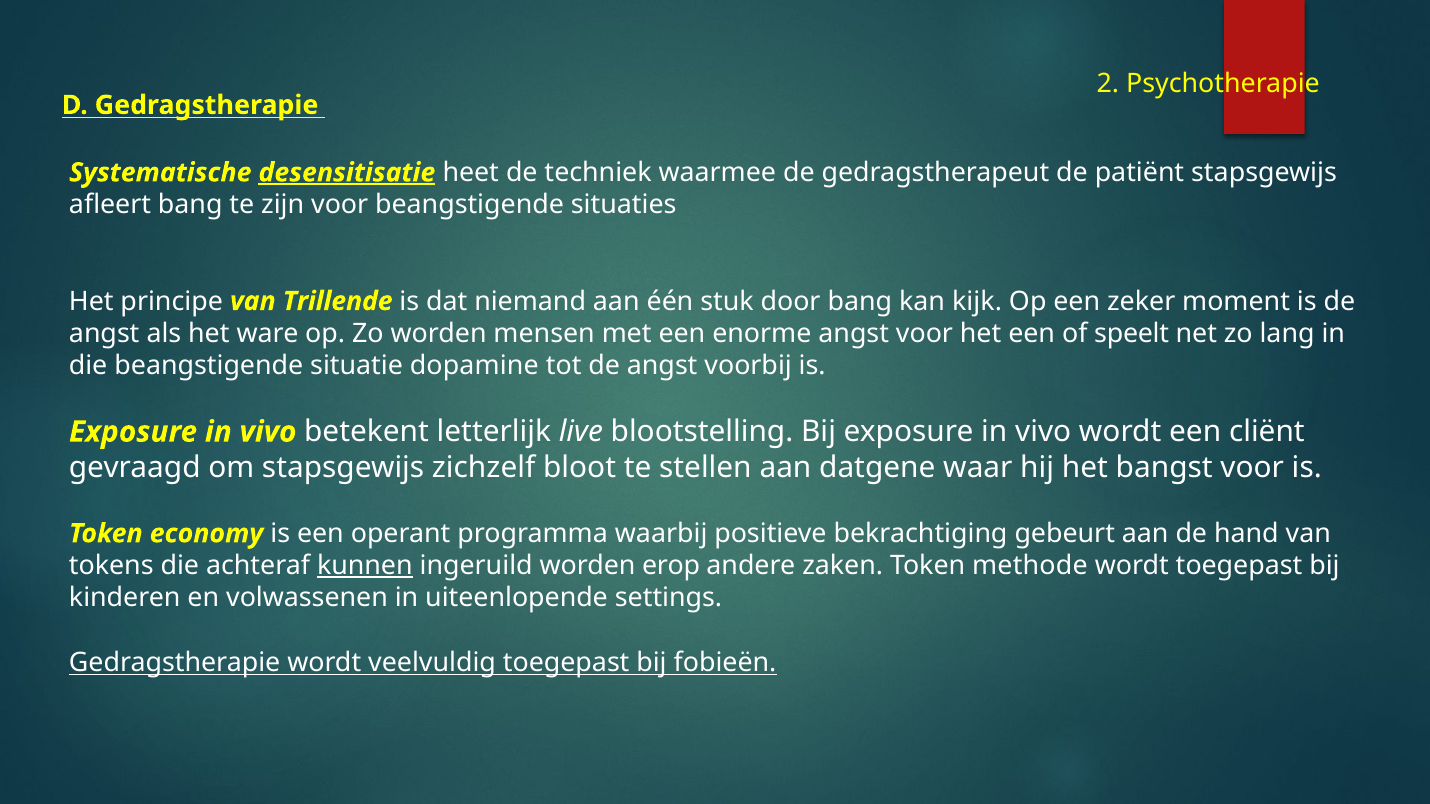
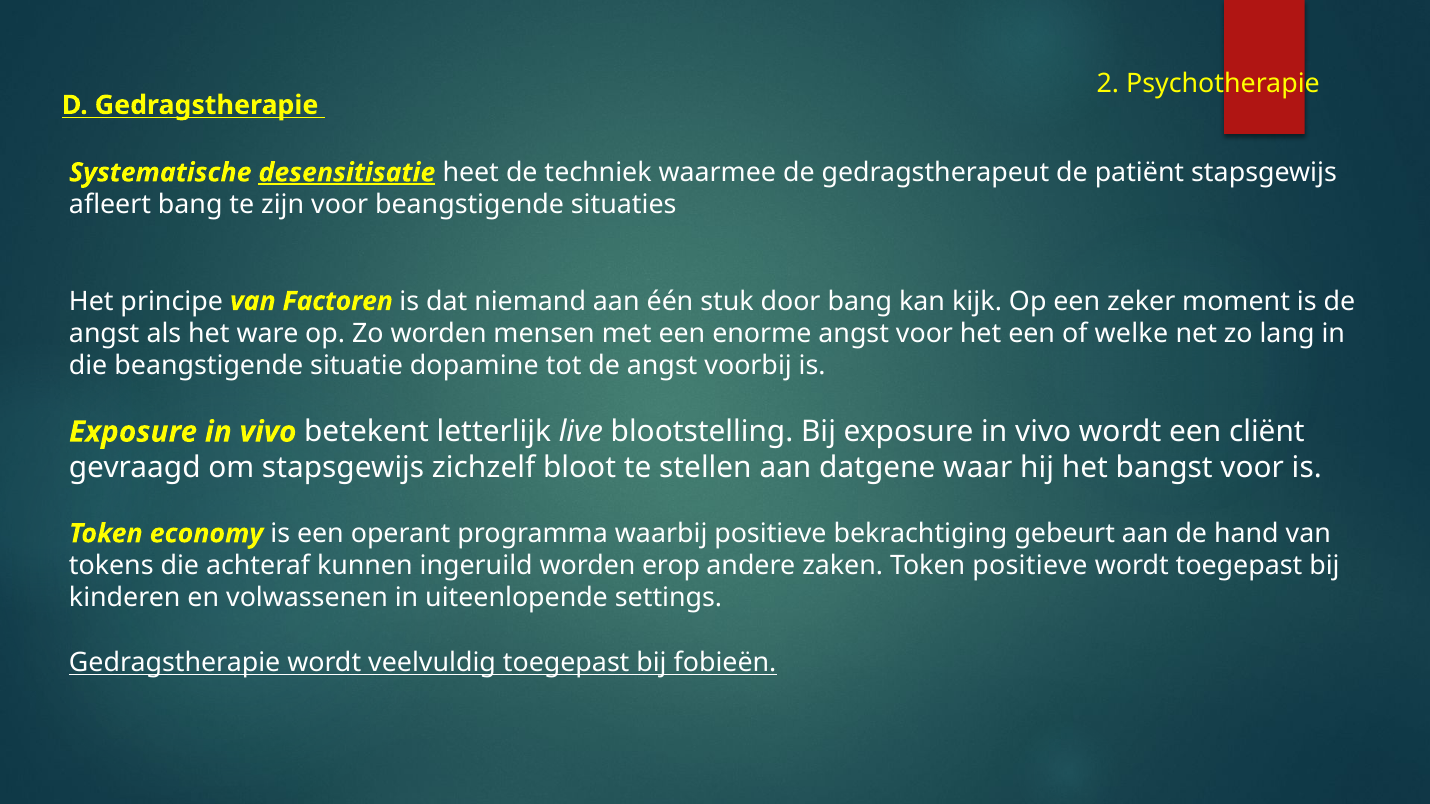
Trillende: Trillende -> Factoren
speelt: speelt -> welke
kunnen underline: present -> none
Token methode: methode -> positieve
